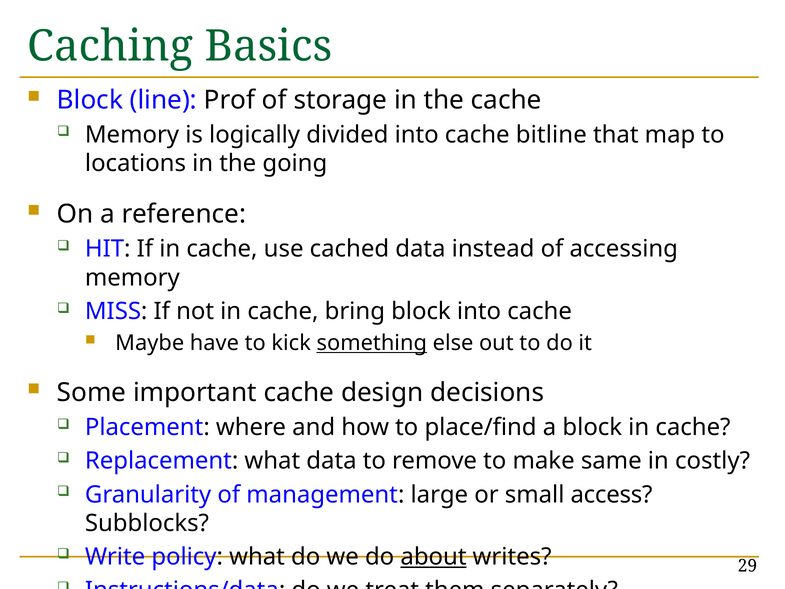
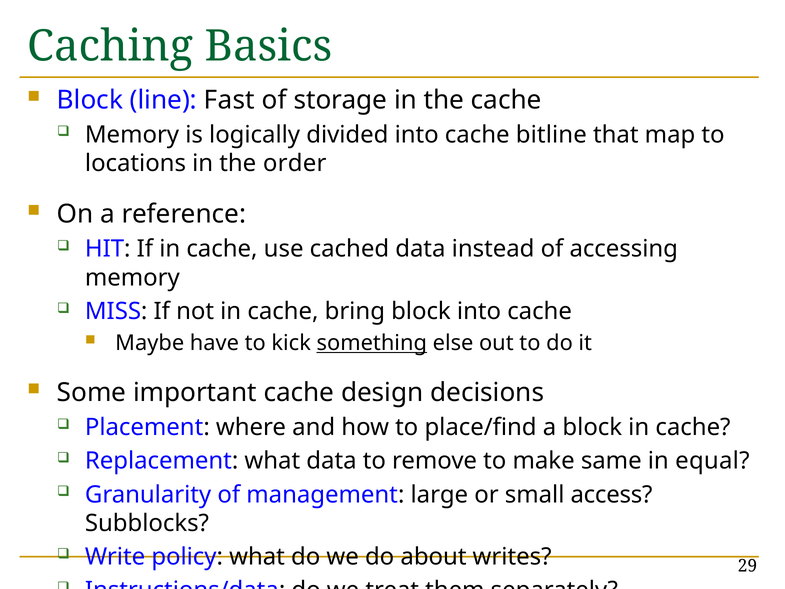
Prof: Prof -> Fast
going: going -> order
costly: costly -> equal
about underline: present -> none
